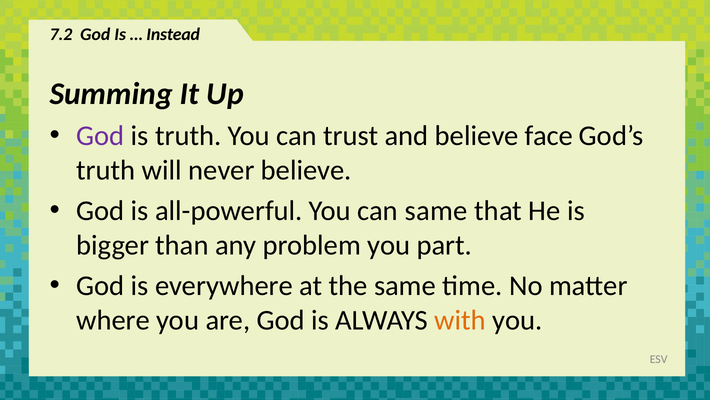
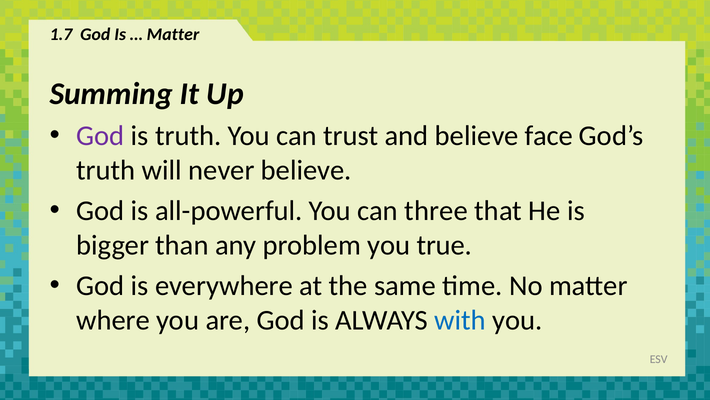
7.2: 7.2 -> 1.7
Instead at (173, 35): Instead -> Matter
can same: same -> three
part: part -> true
with colour: orange -> blue
